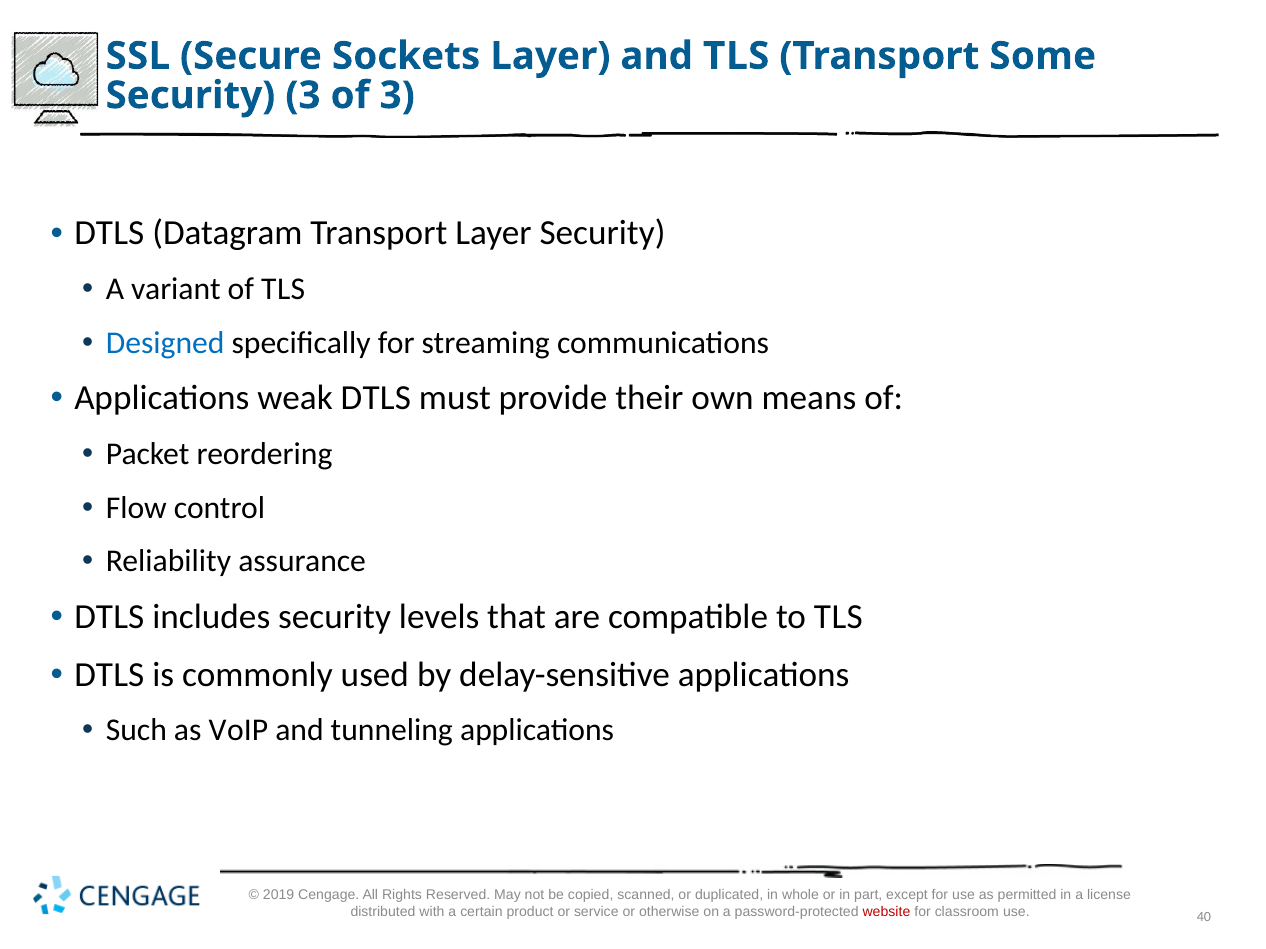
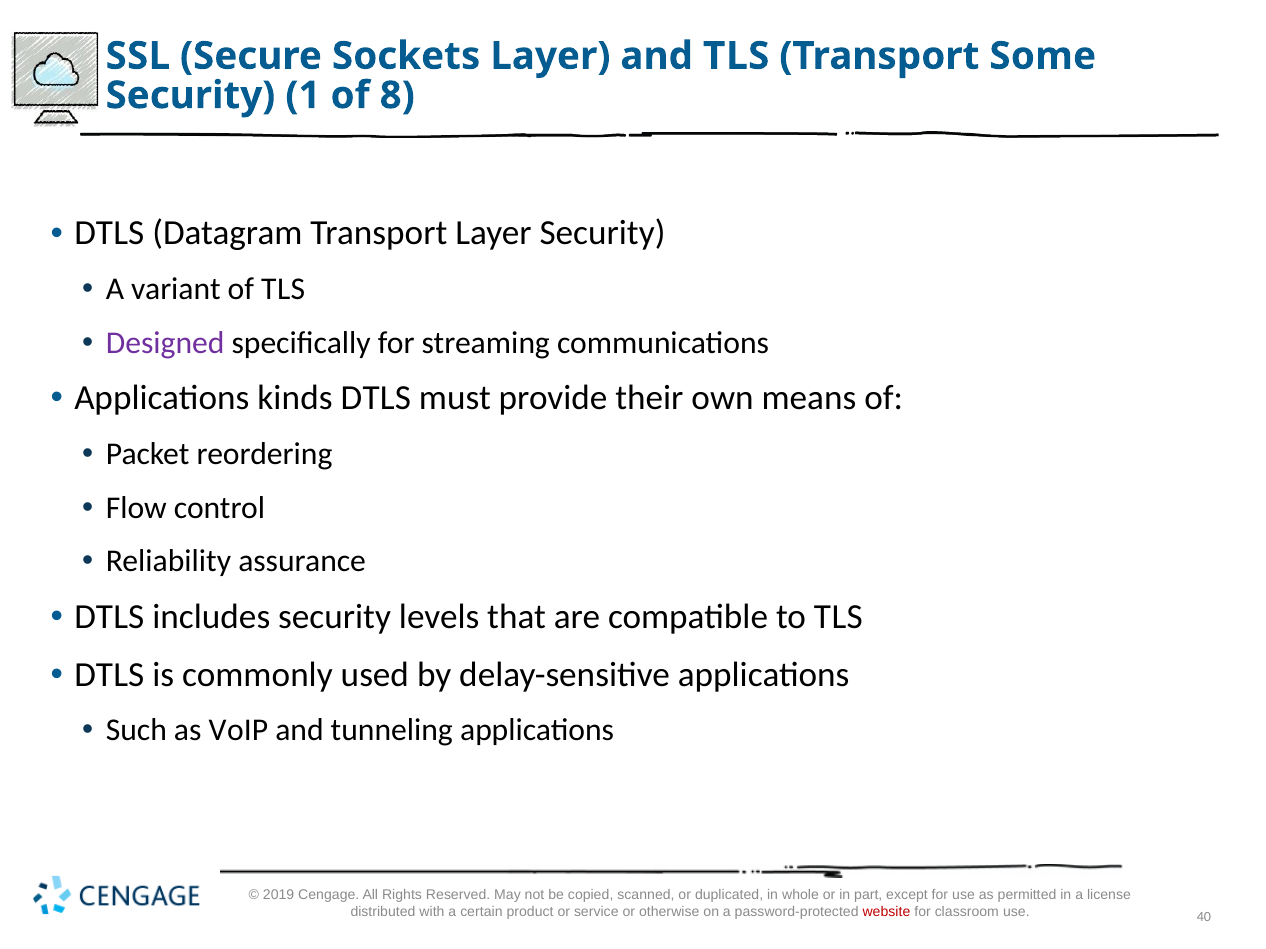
Security 3: 3 -> 1
of 3: 3 -> 8
Designed colour: blue -> purple
weak: weak -> kinds
